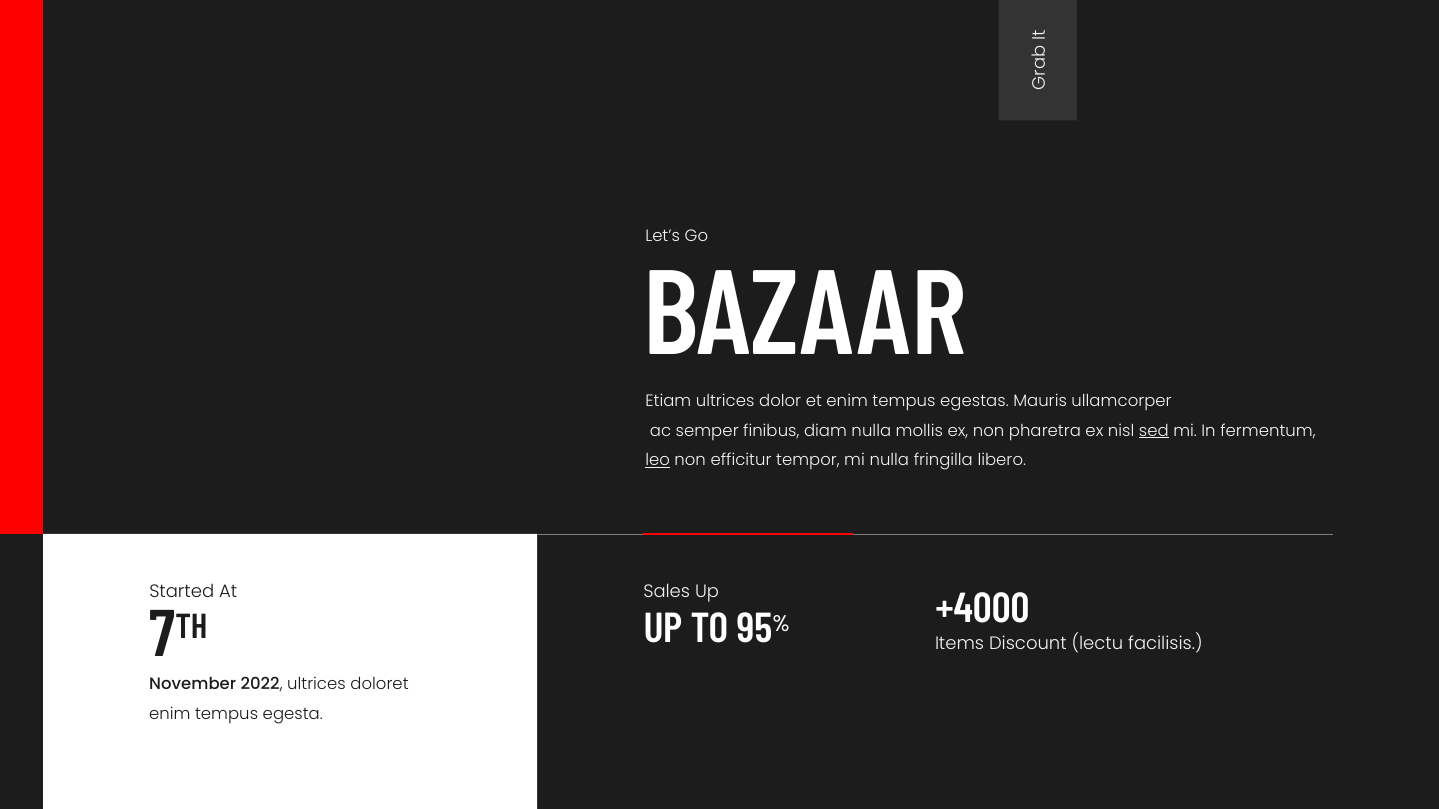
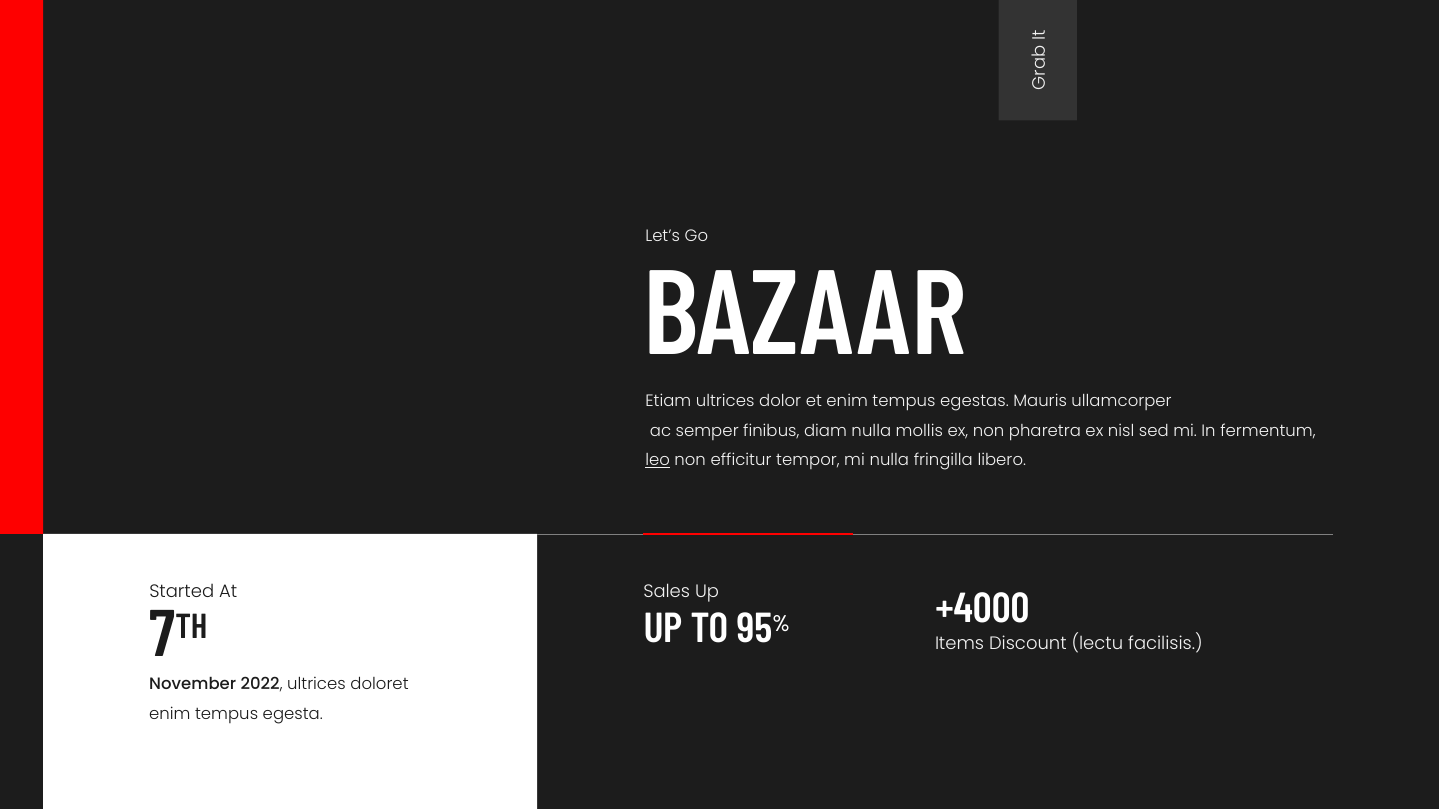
sed underline: present -> none
